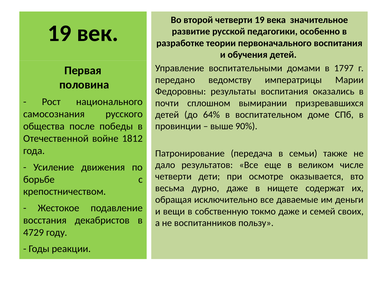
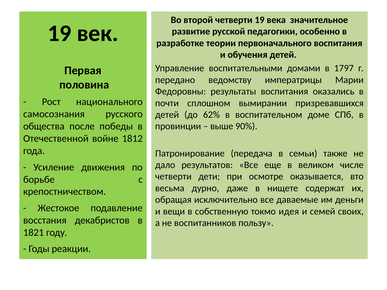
64%: 64% -> 62%
токмо даже: даже -> идея
4729: 4729 -> 1821
